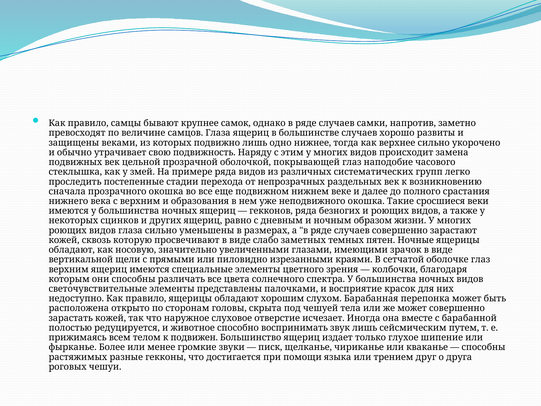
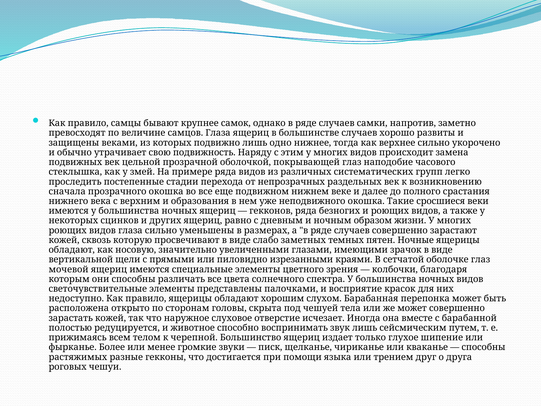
верхним at (69, 269): верхним -> мочевой
подвижен: подвижен -> черепной
